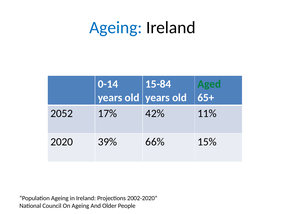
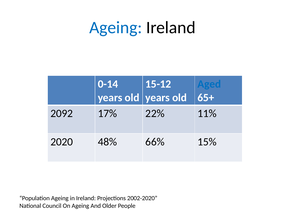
15-84: 15-84 -> 15-12
Aged colour: green -> blue
2052: 2052 -> 2092
42%: 42% -> 22%
39%: 39% -> 48%
